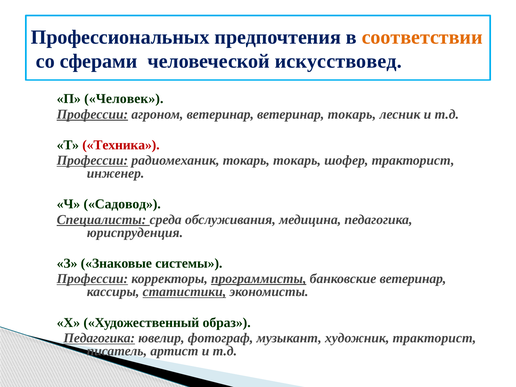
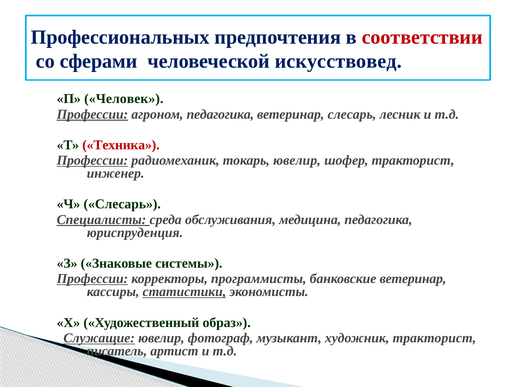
соответствии colour: orange -> red
агроном ветеринар: ветеринар -> педагогика
ветеринар токарь: токарь -> слесарь
токарь токарь: токарь -> ювелир
Ч Садовод: Садовод -> Слесарь
программисты underline: present -> none
Педагогика at (99, 338): Педагогика -> Служащие
